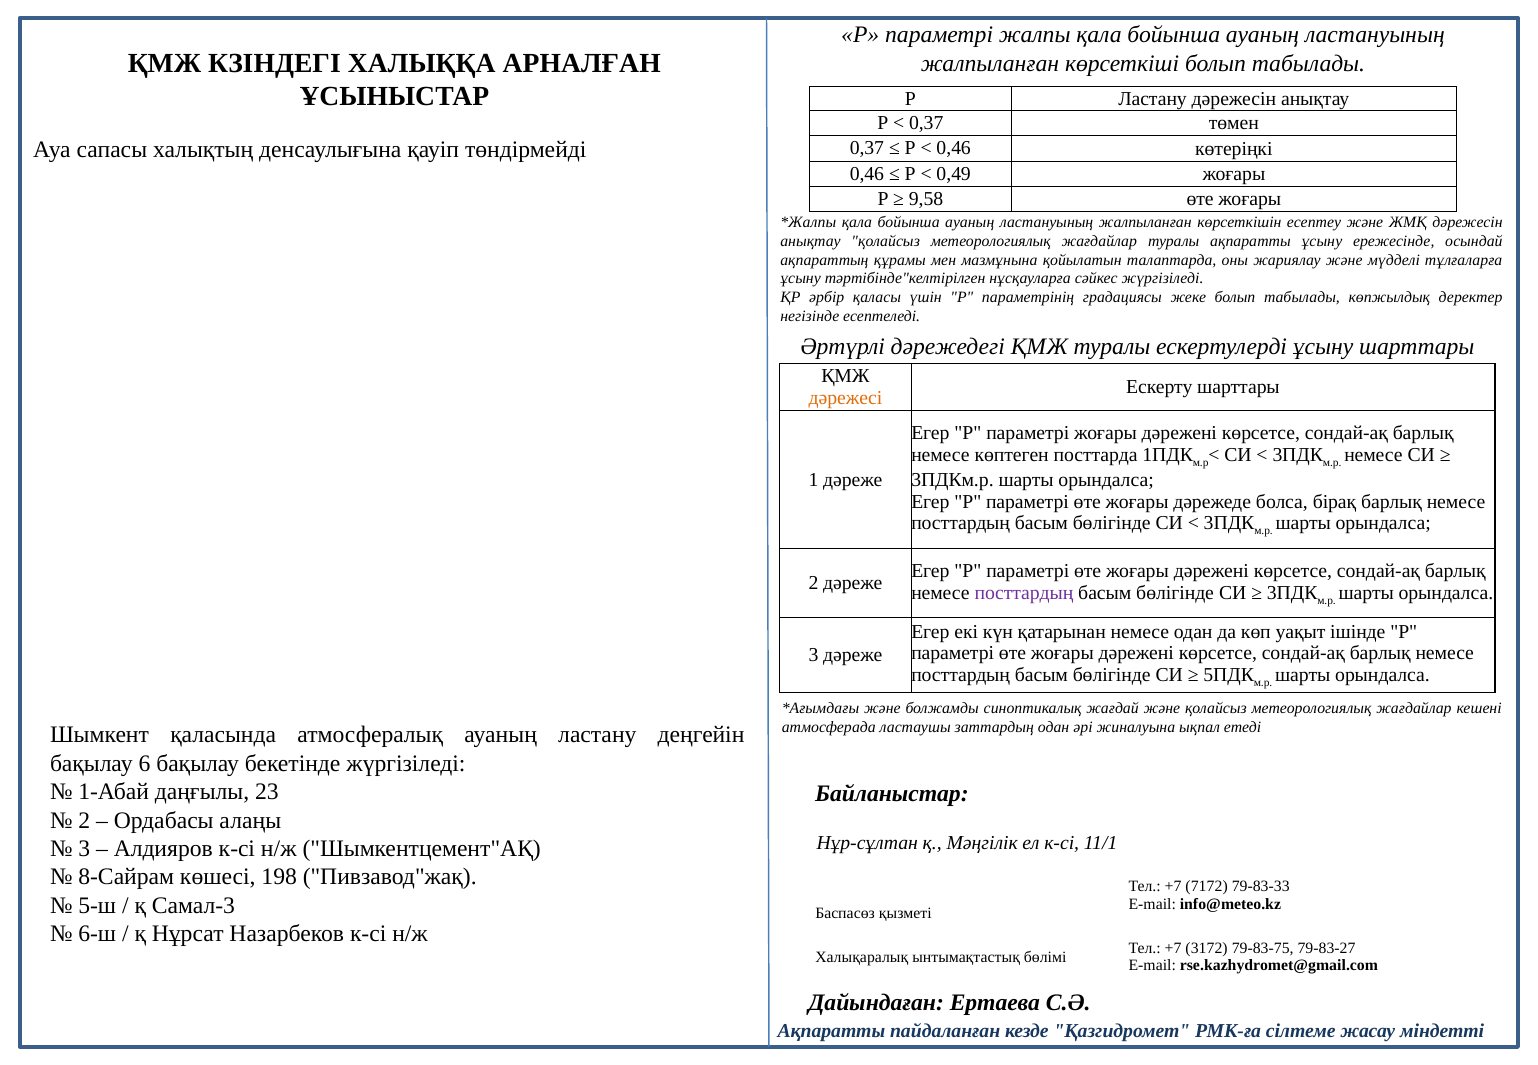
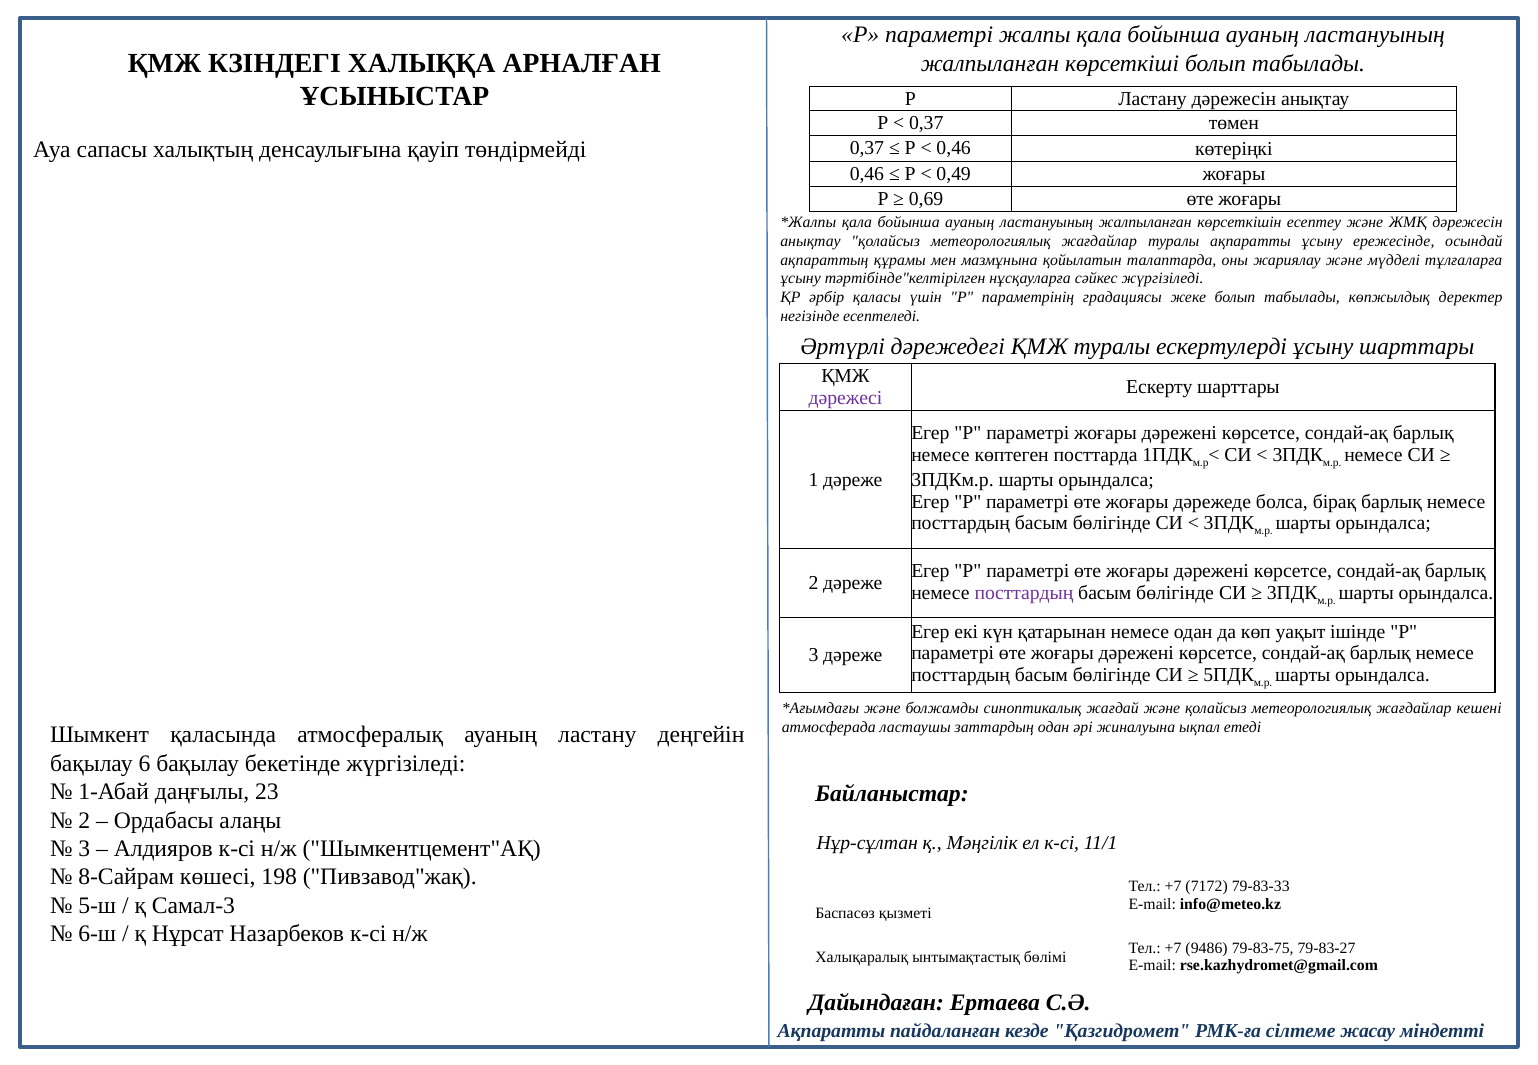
9,58: 9,58 -> 0,69
дәрежесі colour: orange -> purple
3172: 3172 -> 9486
